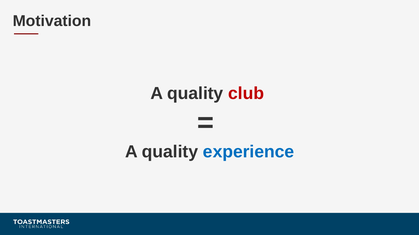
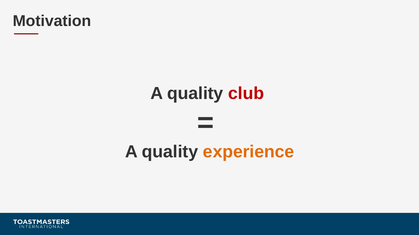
experience colour: blue -> orange
